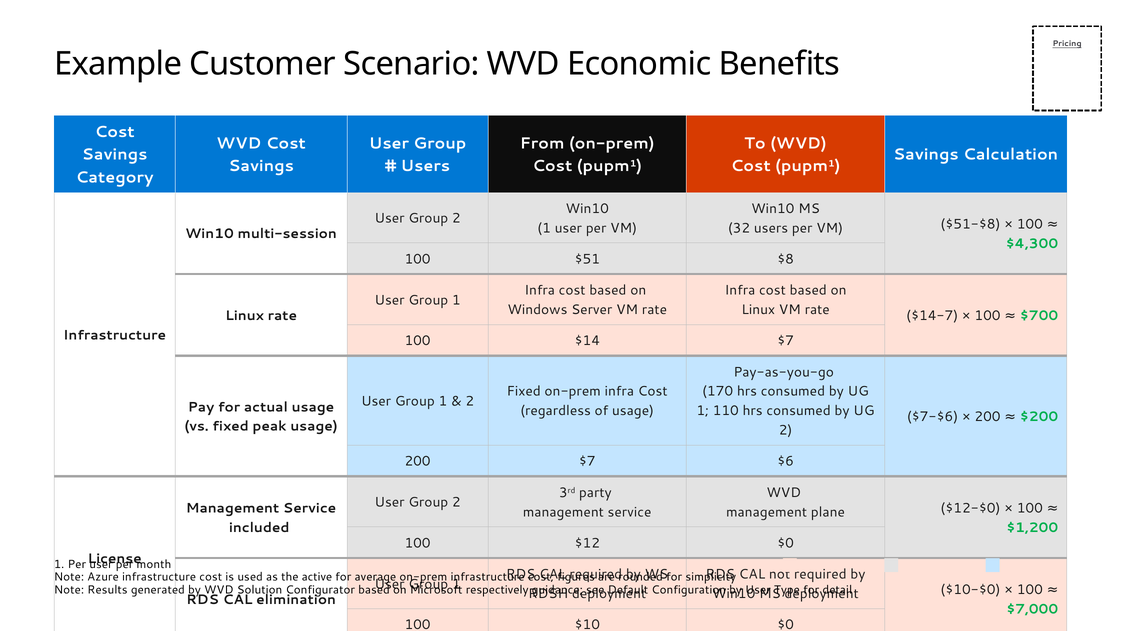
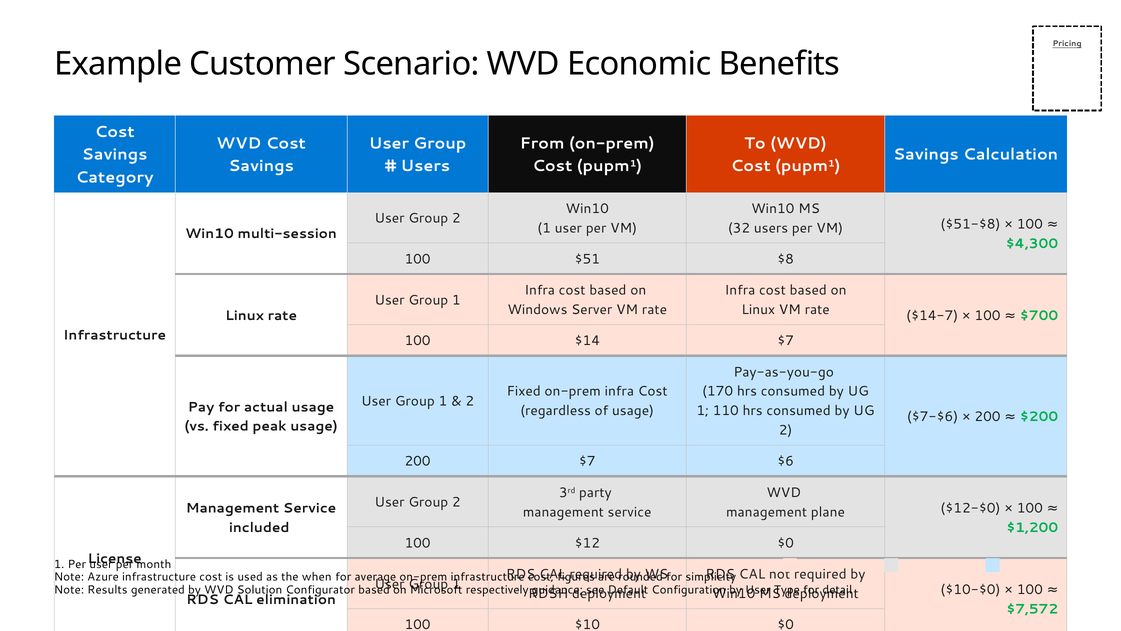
active: active -> when
$7,000: $7,000 -> $7,572
